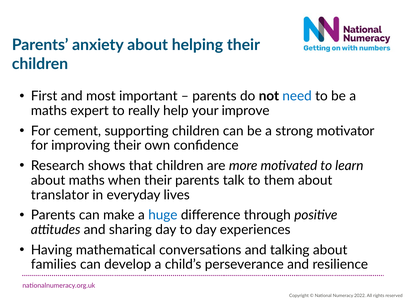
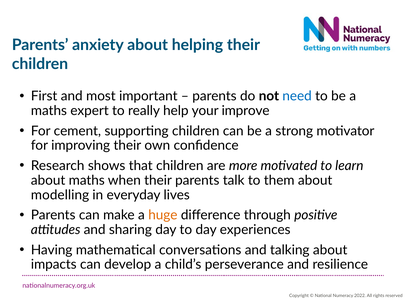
translator: translator -> modelling
huge colour: blue -> orange
families: families -> impacts
